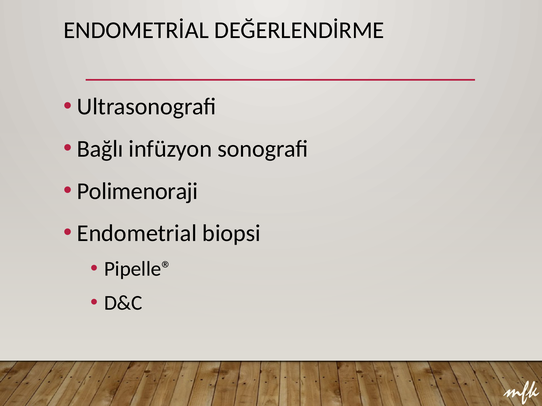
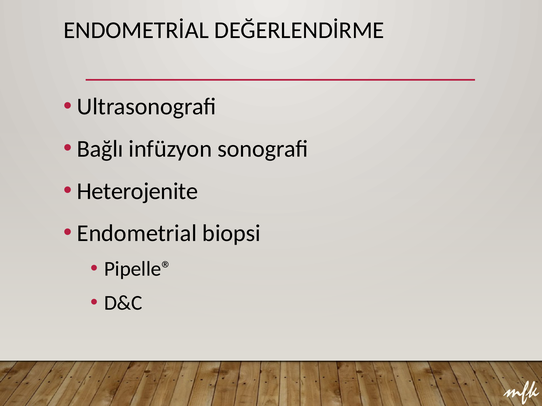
Polimenoraji: Polimenoraji -> Heterojenite
